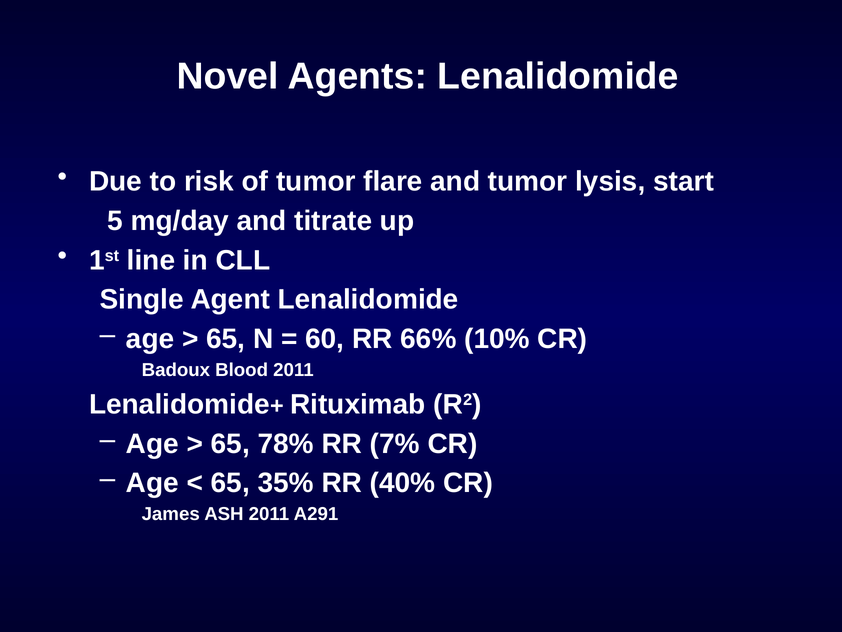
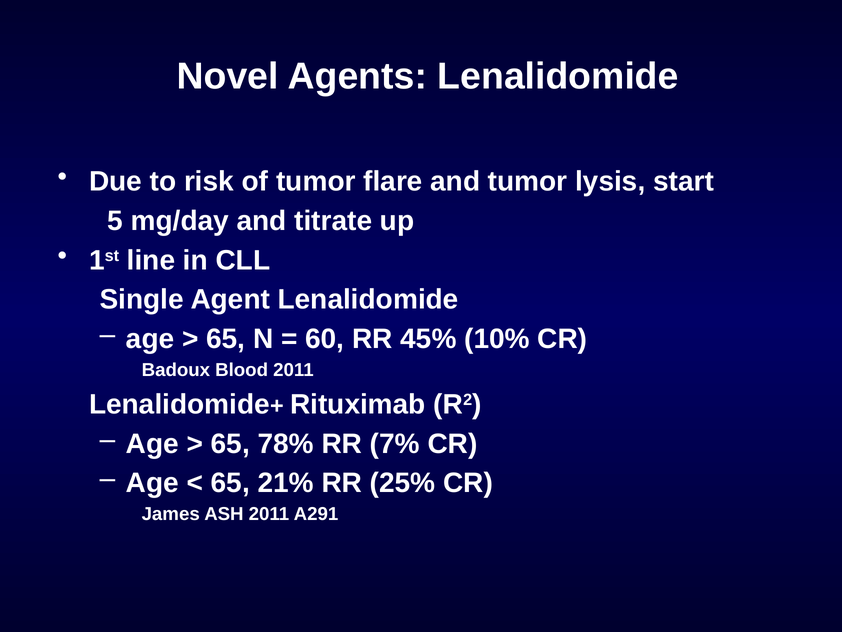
66%: 66% -> 45%
35%: 35% -> 21%
40%: 40% -> 25%
